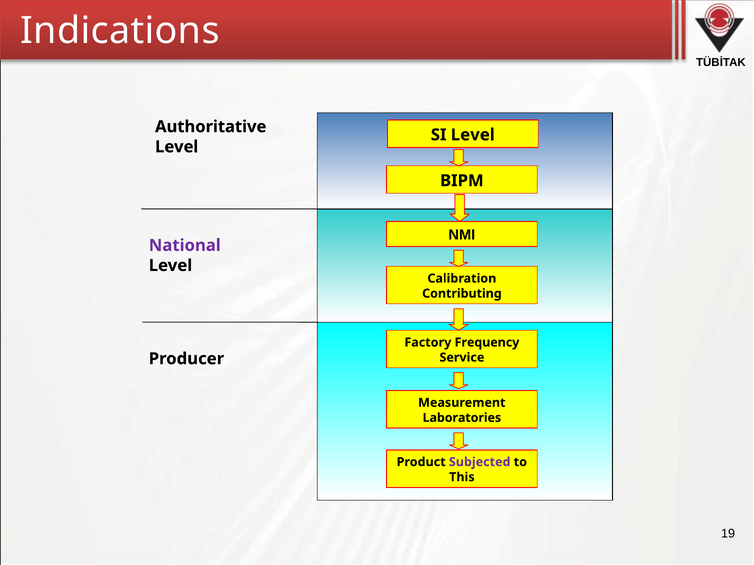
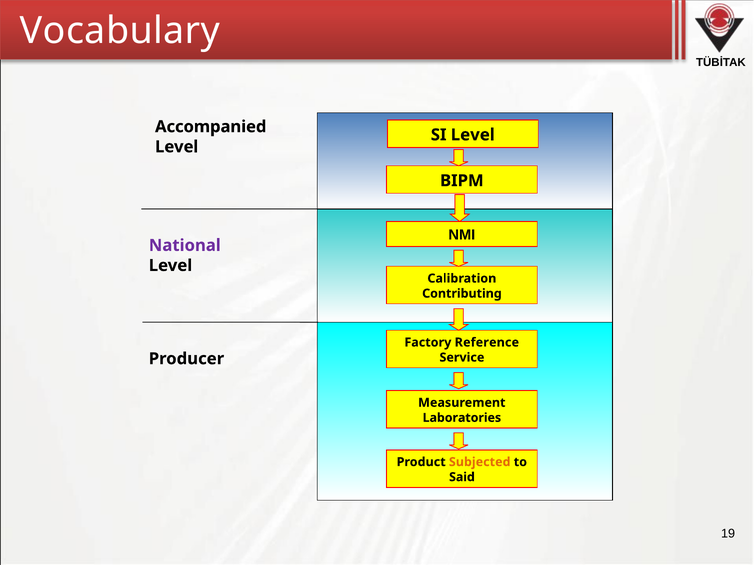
Indications: Indications -> Vocabulary
Authoritative: Authoritative -> Accompanied
Frequency: Frequency -> Reference
Subjected colour: purple -> orange
This: This -> Said
